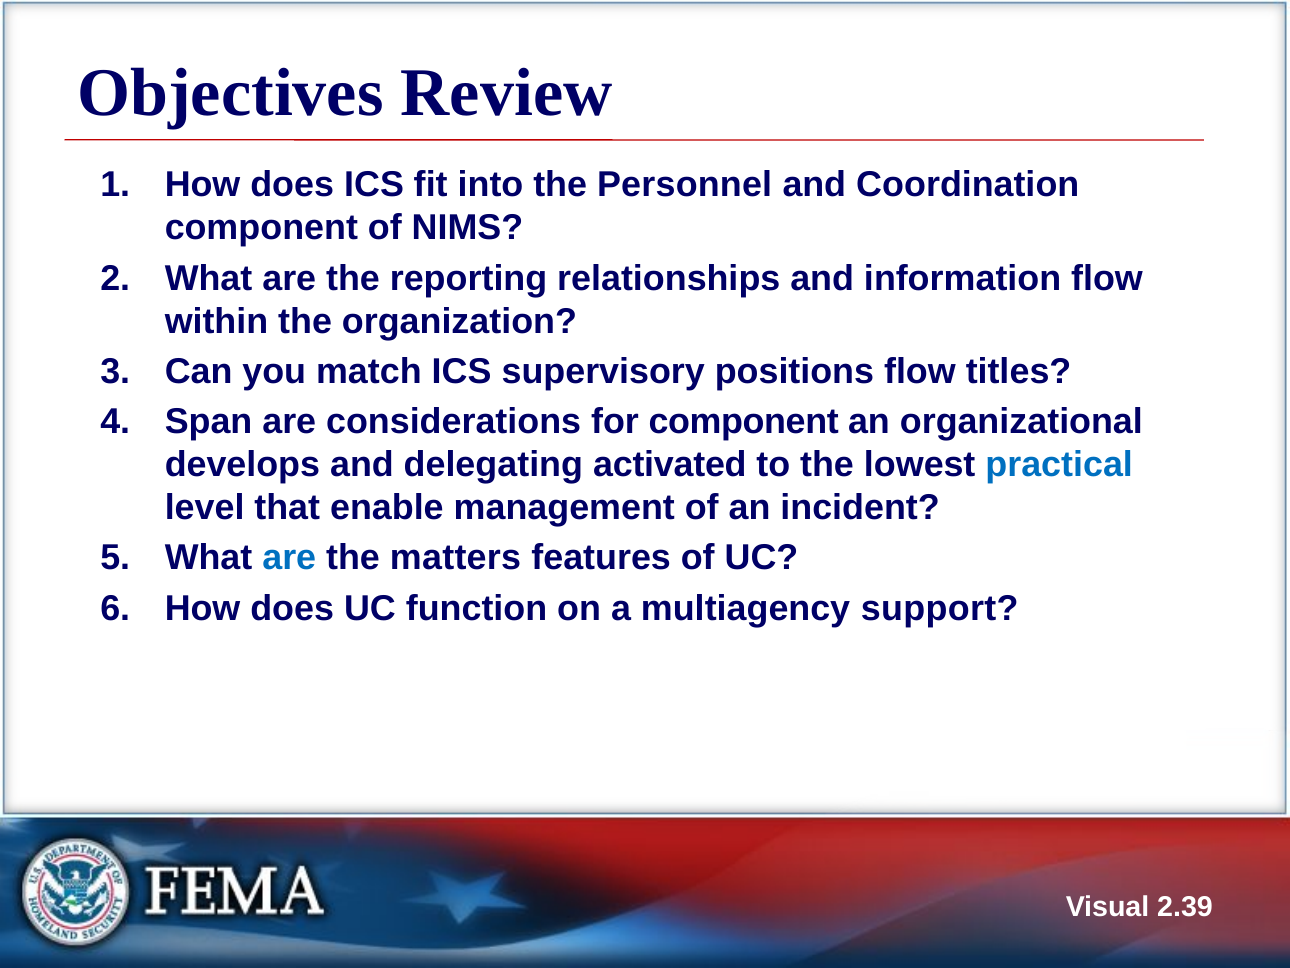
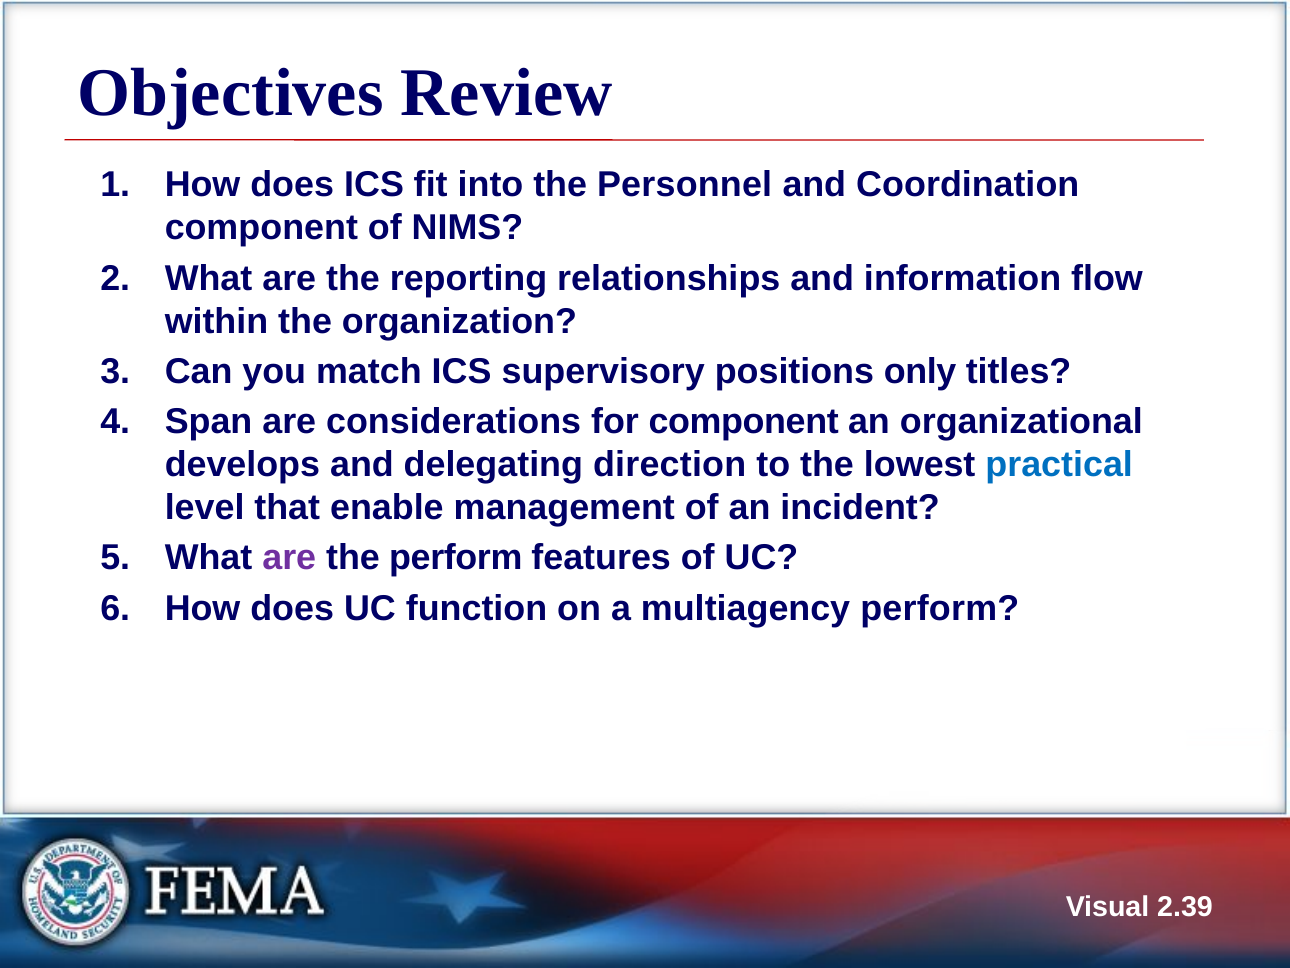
positions flow: flow -> only
activated: activated -> direction
are at (289, 558) colour: blue -> purple
the matters: matters -> perform
multiagency support: support -> perform
